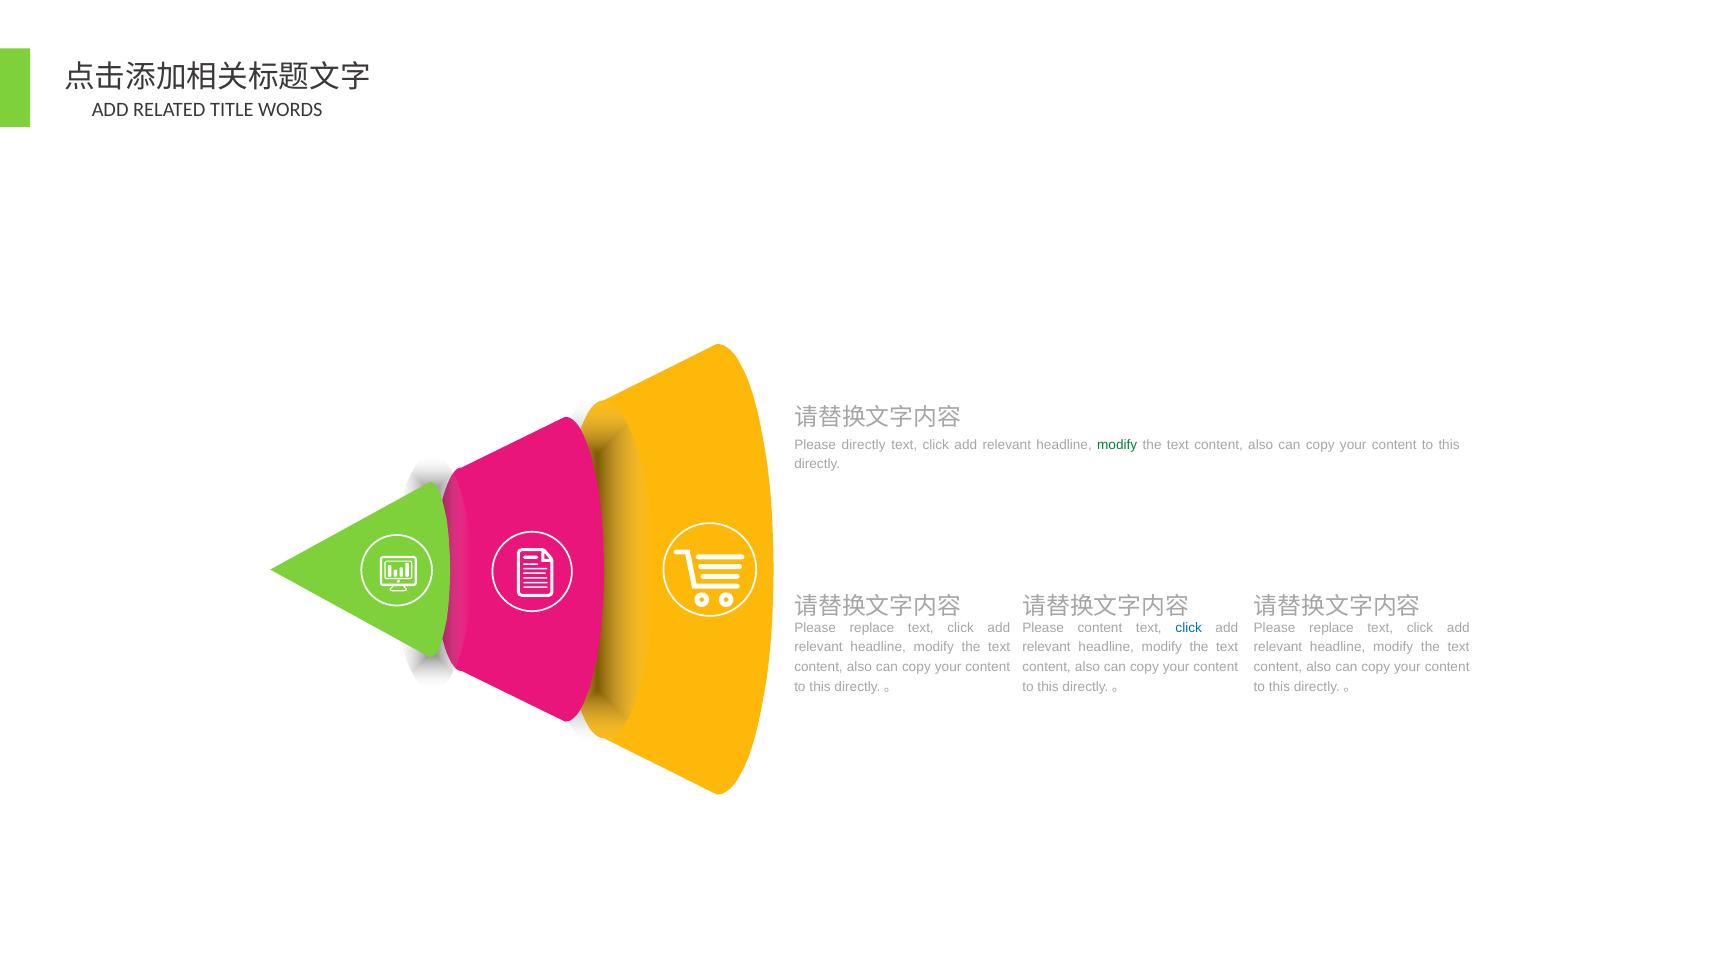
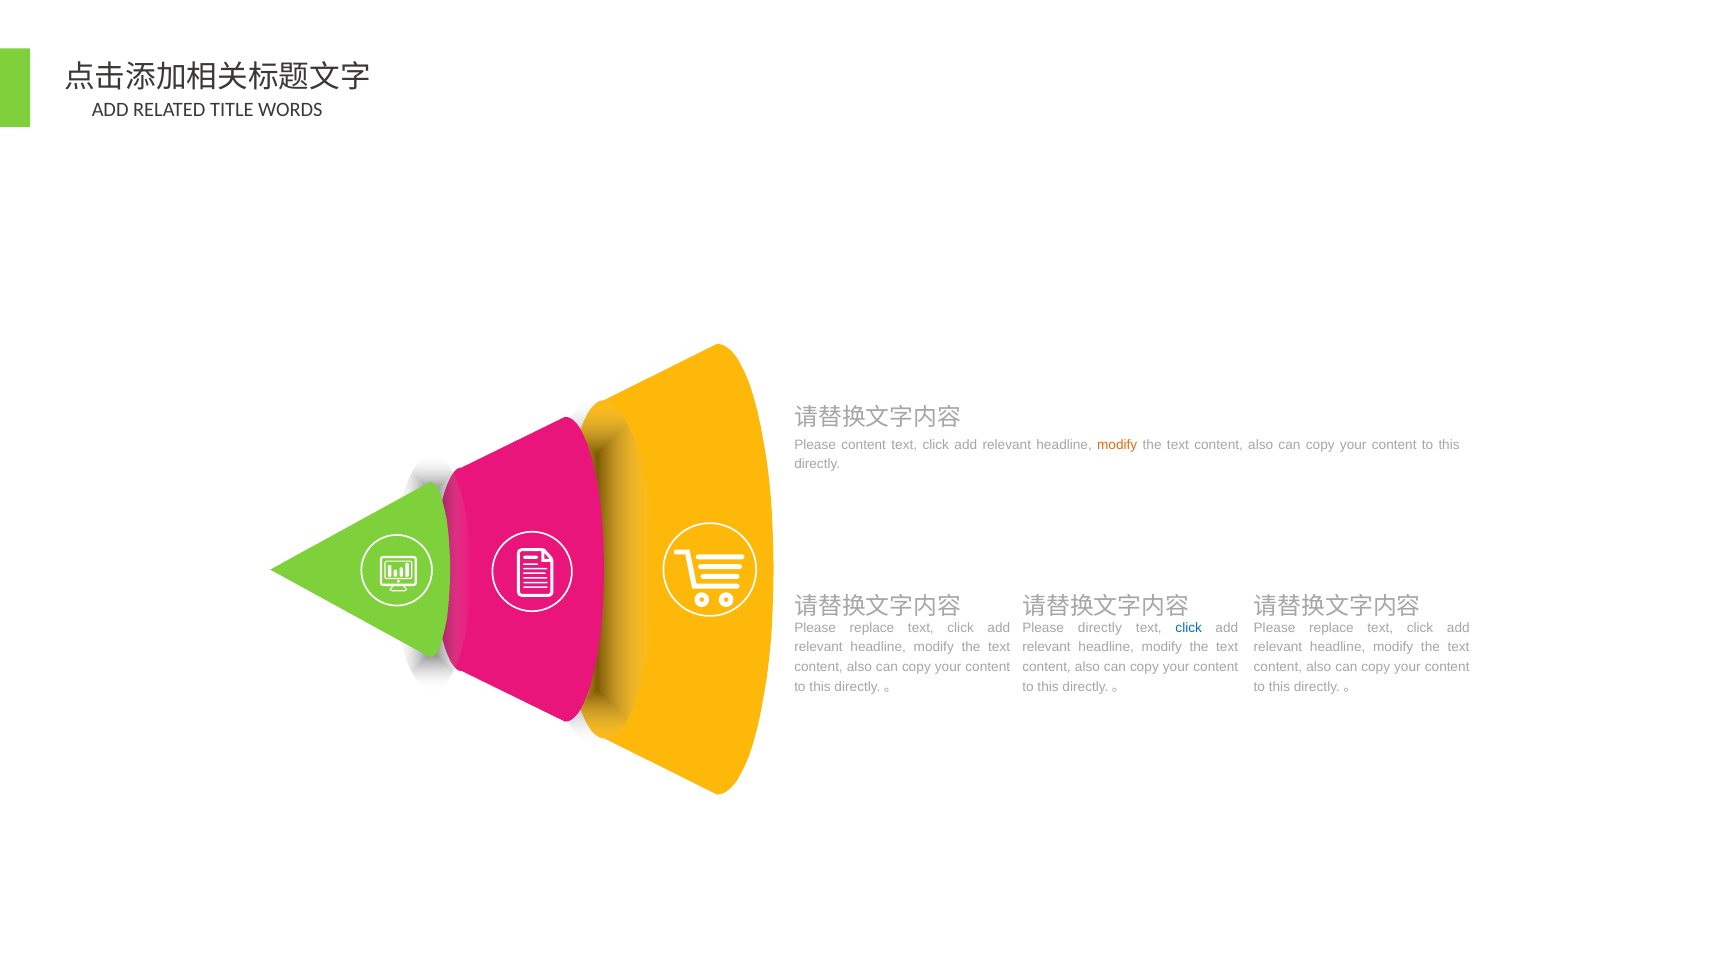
Please directly: directly -> content
modify at (1117, 445) colour: green -> orange
Please content: content -> directly
